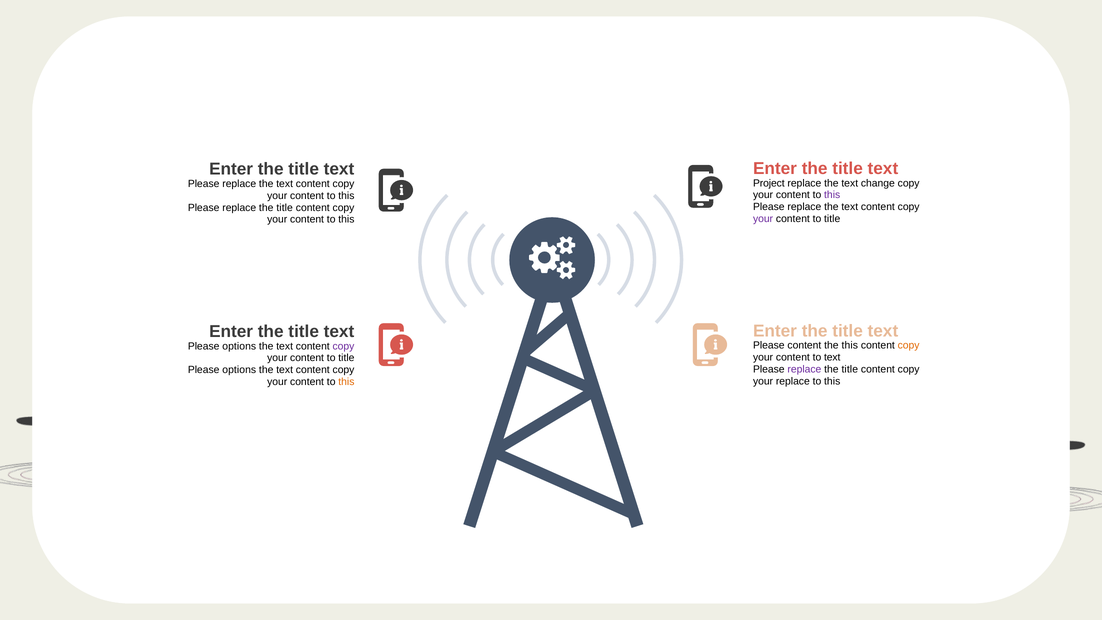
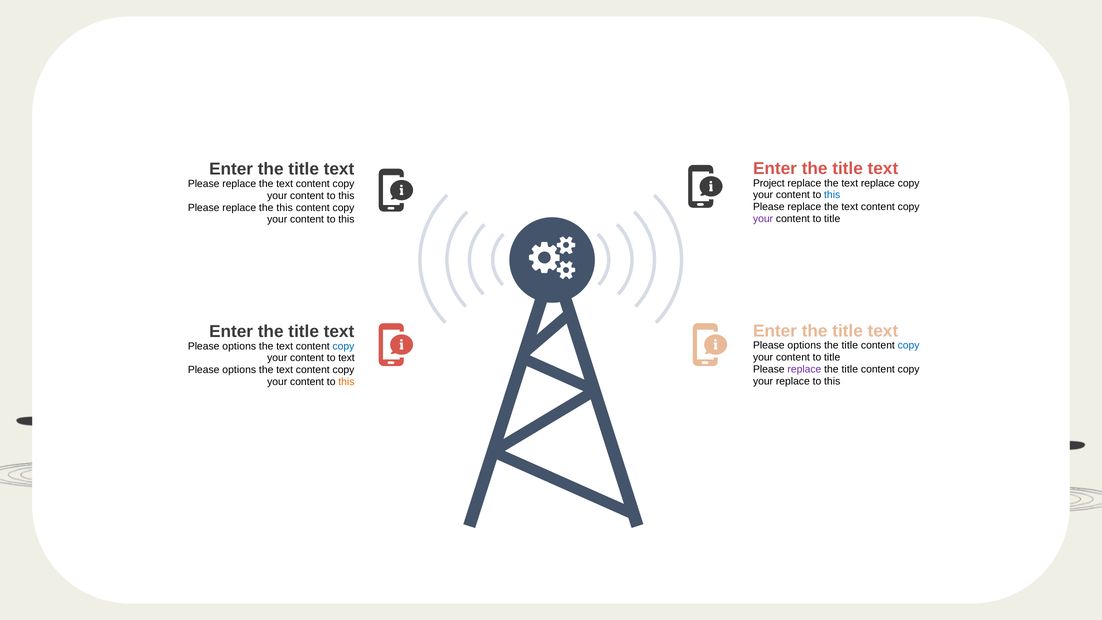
text change: change -> replace
this at (832, 195) colour: purple -> blue
title at (285, 208): title -> this
content at (804, 345): content -> options
this at (850, 345): this -> title
copy at (909, 345) colour: orange -> blue
copy at (343, 346) colour: purple -> blue
text at (832, 357): text -> title
title at (346, 358): title -> text
